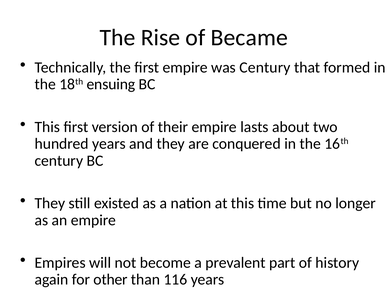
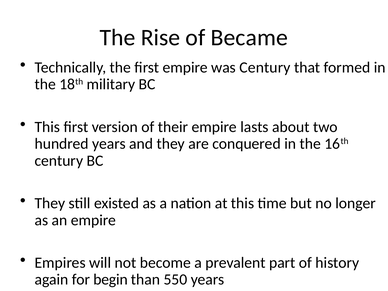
ensuing: ensuing -> military
other: other -> begin
116: 116 -> 550
